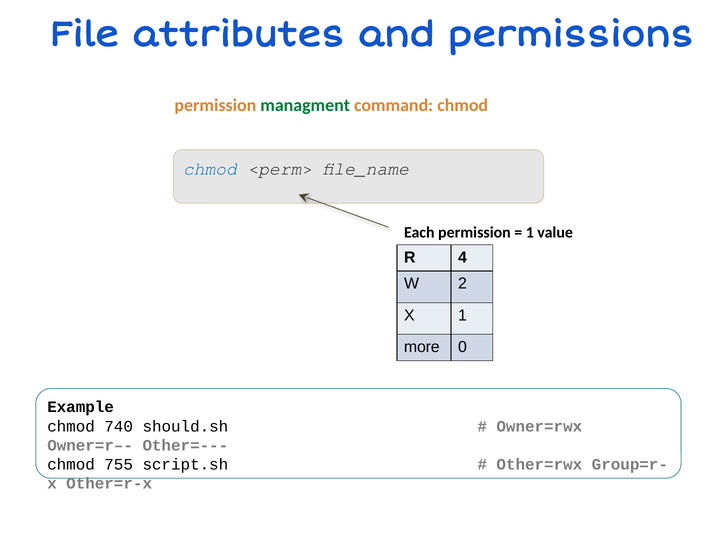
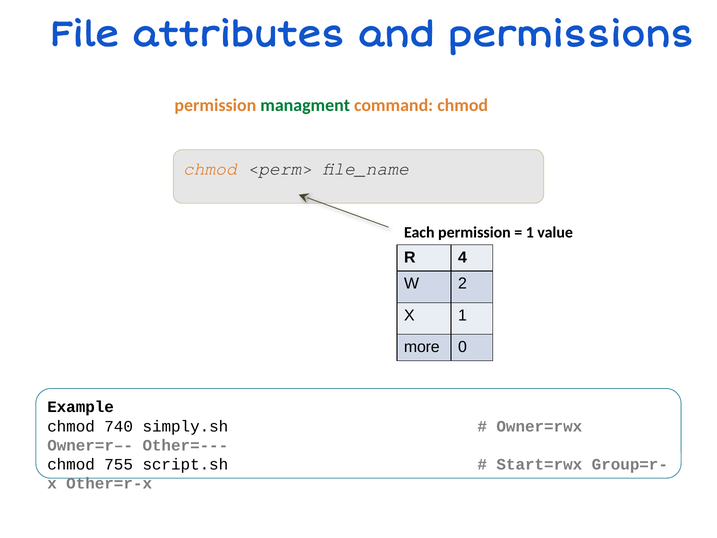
chmod at (210, 169) colour: blue -> orange
should.sh: should.sh -> simply.sh
Other=rwx: Other=rwx -> Start=rwx
